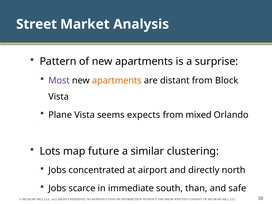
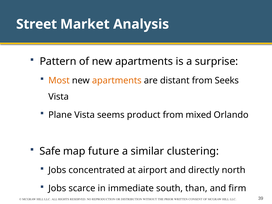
Most colour: purple -> orange
Block: Block -> Seeks
expects: expects -> product
Lots: Lots -> Safe
safe: safe -> firm
